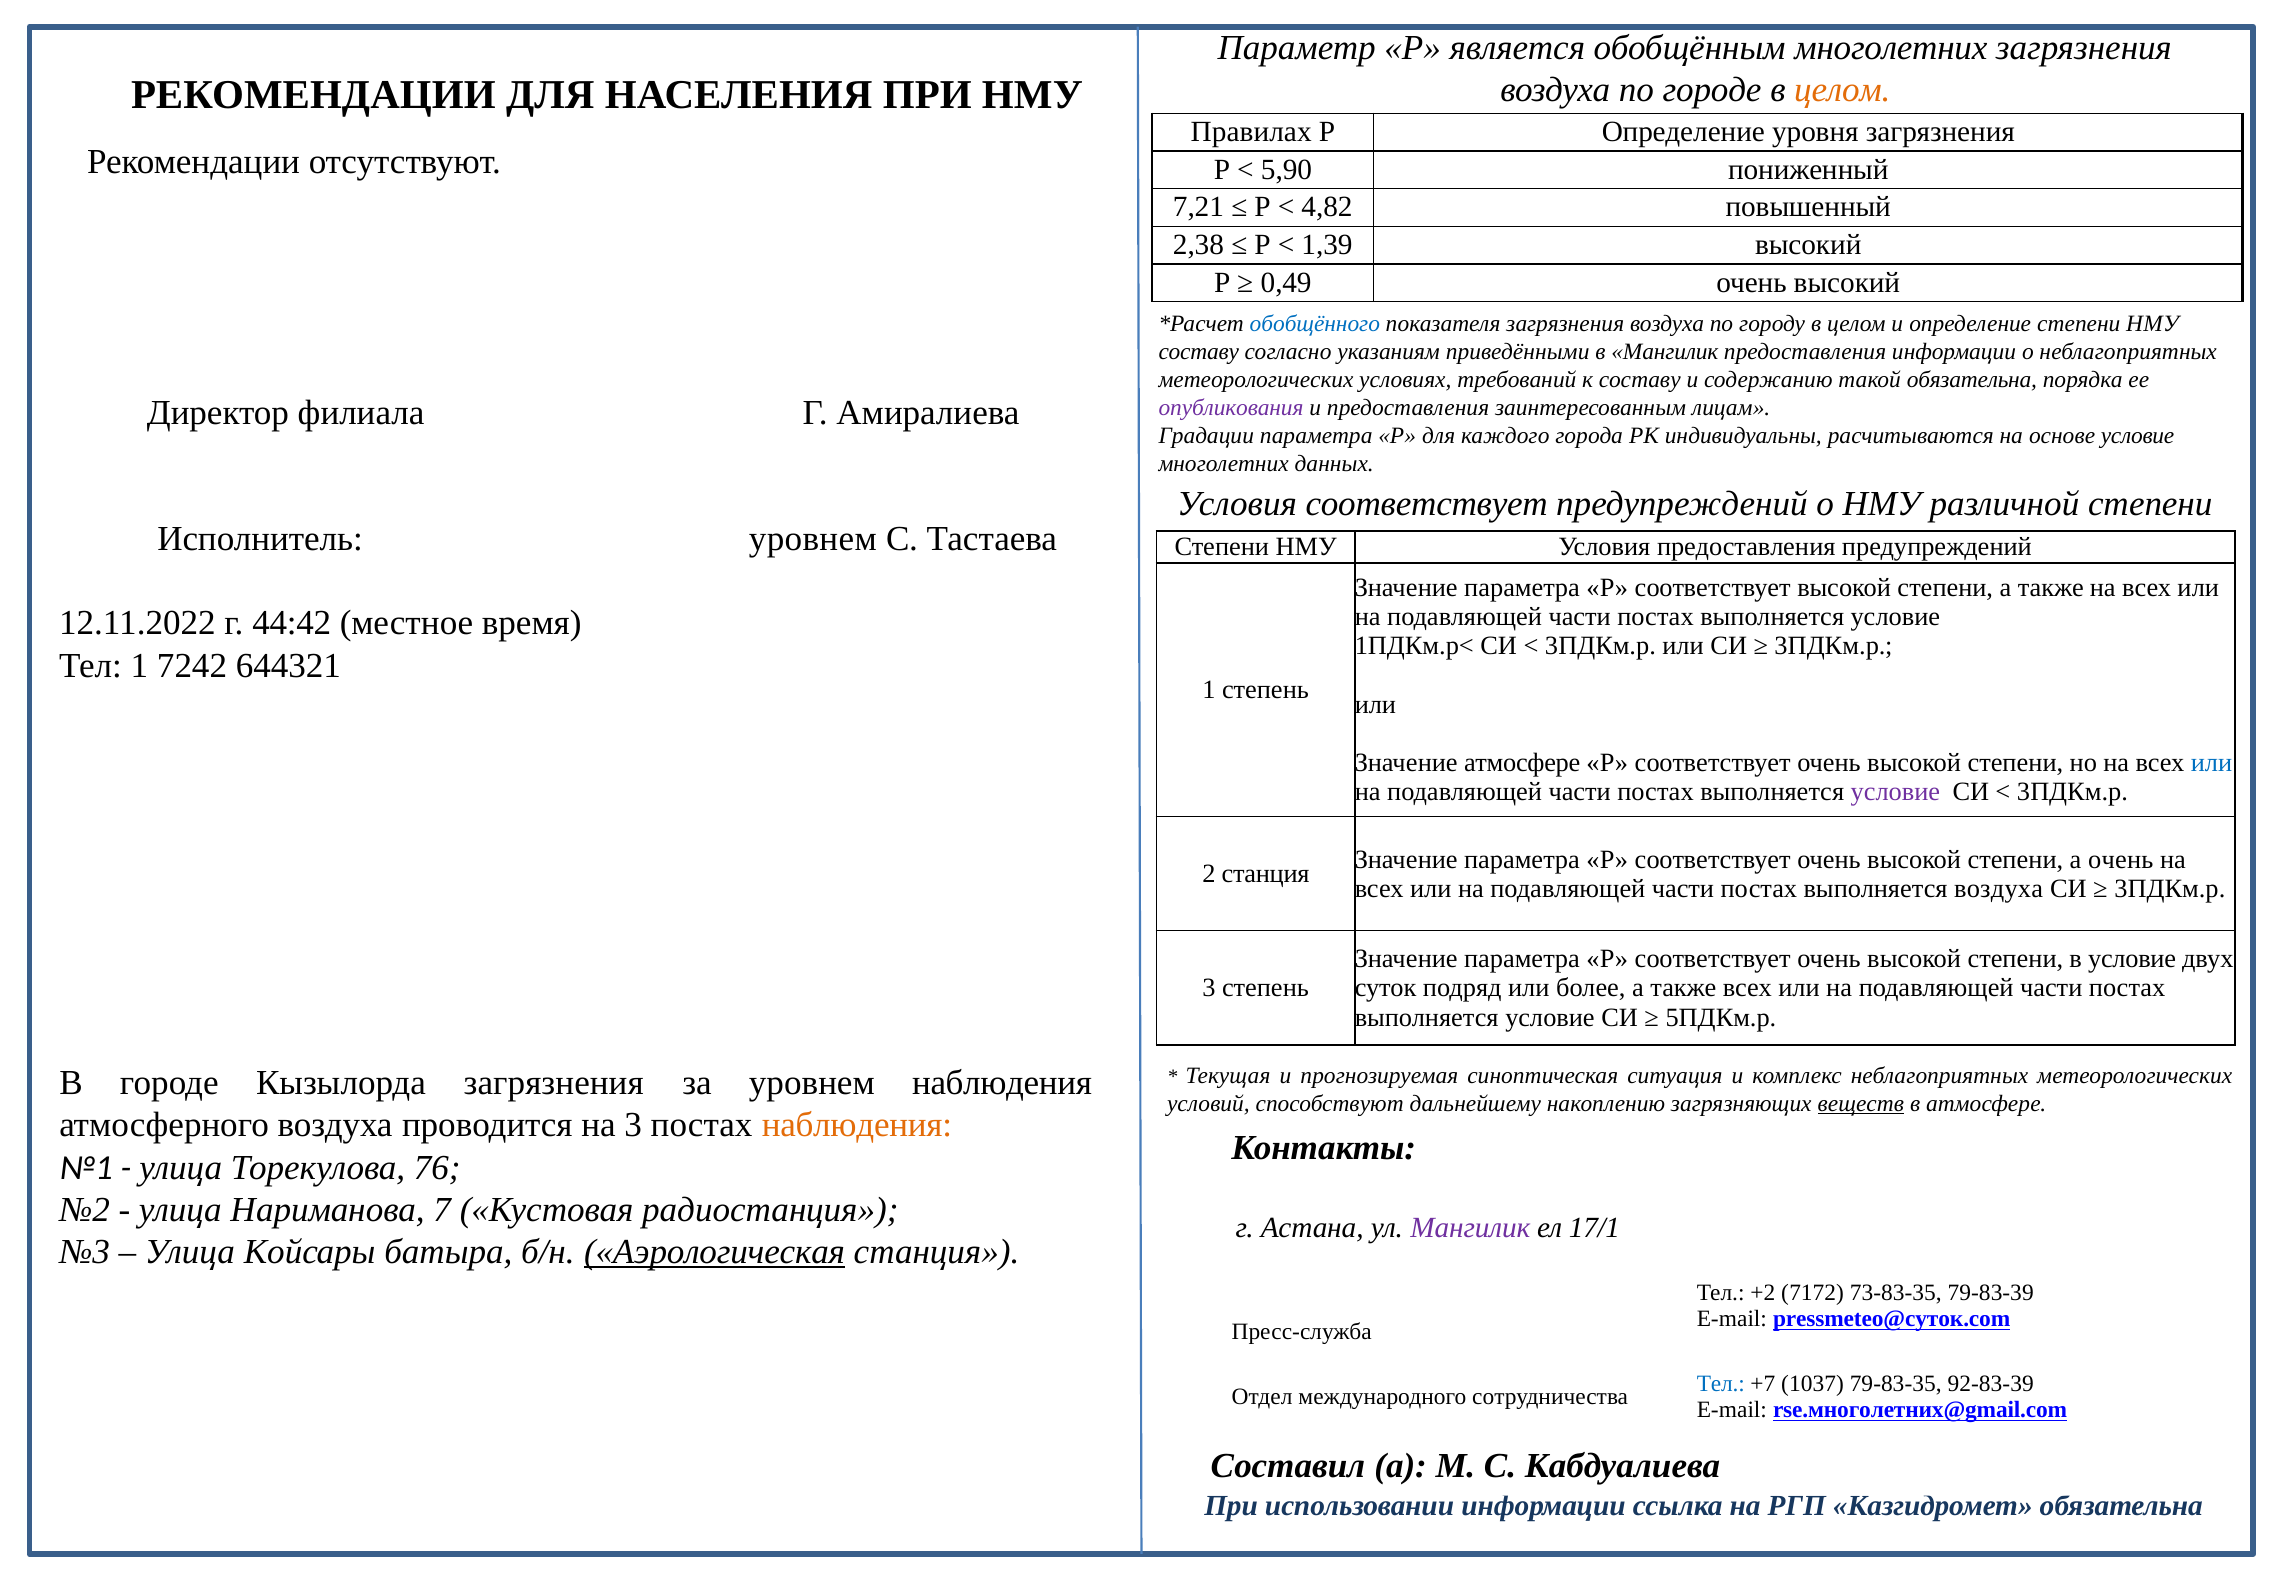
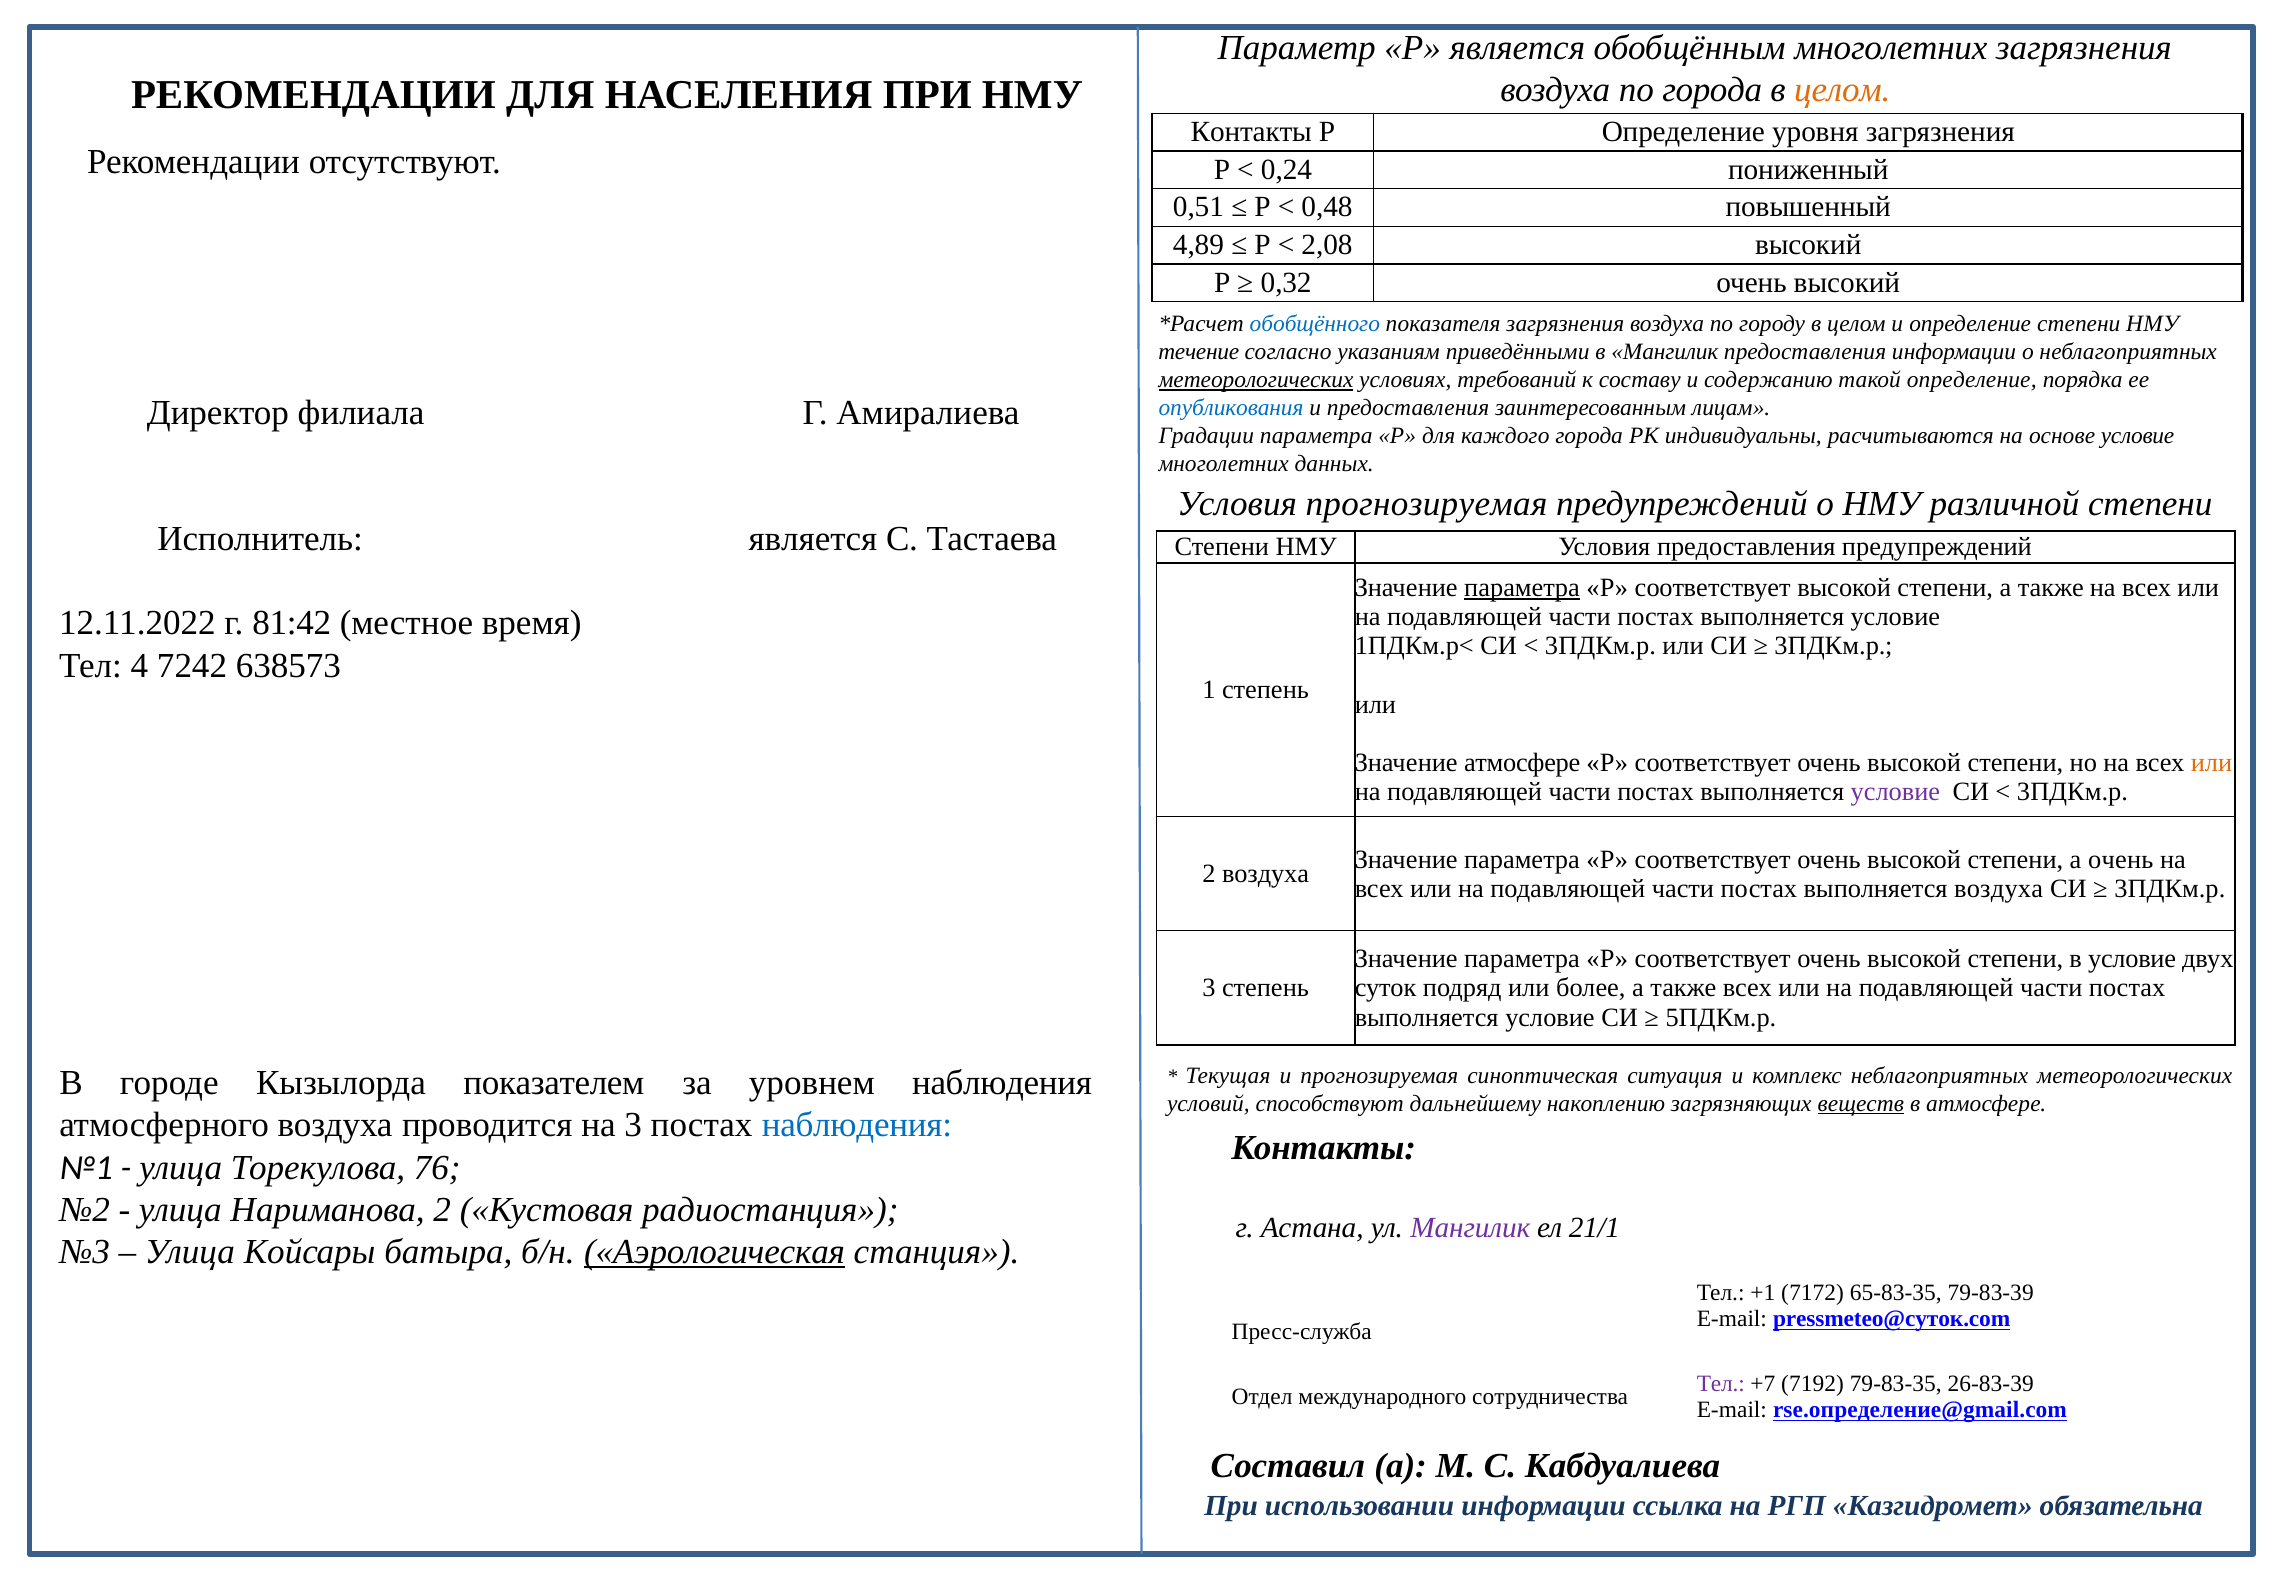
по городе: городе -> города
Правилах at (1251, 132): Правилах -> Контакты
5,90: 5,90 -> 0,24
7,21: 7,21 -> 0,51
4,82: 4,82 -> 0,48
2,38: 2,38 -> 4,89
1,39: 1,39 -> 2,08
0,49: 0,49 -> 0,32
составу at (1199, 352): составу -> течение
метеорологических at (1256, 380) underline: none -> present
такой обязательна: обязательна -> определение
опубликования colour: purple -> blue
Условия соответствует: соответствует -> прогнозируемая
Исполнитель уровнем: уровнем -> является
параметра at (1522, 588) underline: none -> present
44:42: 44:42 -> 81:42
Тел 1: 1 -> 4
644321: 644321 -> 638573
или at (2212, 763) colour: blue -> orange
2 станция: станция -> воздуха
Кызылорда загрязнения: загрязнения -> показателем
наблюдения at (857, 1125) colour: orange -> blue
Нариманова 7: 7 -> 2
17/1: 17/1 -> 21/1
+2: +2 -> +1
73-83-35: 73-83-35 -> 65-83-35
Тел at (1721, 1384) colour: blue -> purple
1037: 1037 -> 7192
92-83-39: 92-83-39 -> 26-83-39
rse.многолетних@gmail.com: rse.многолетних@gmail.com -> rse.определение@gmail.com
